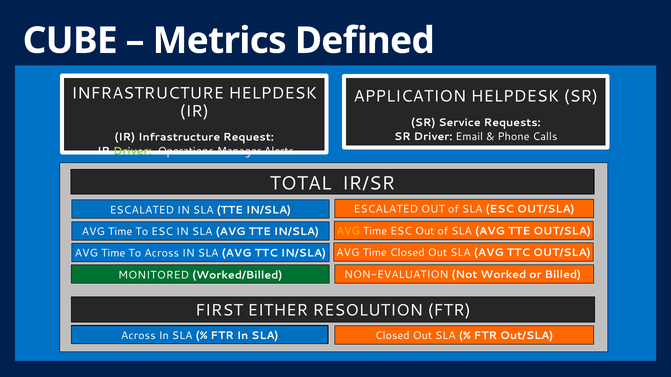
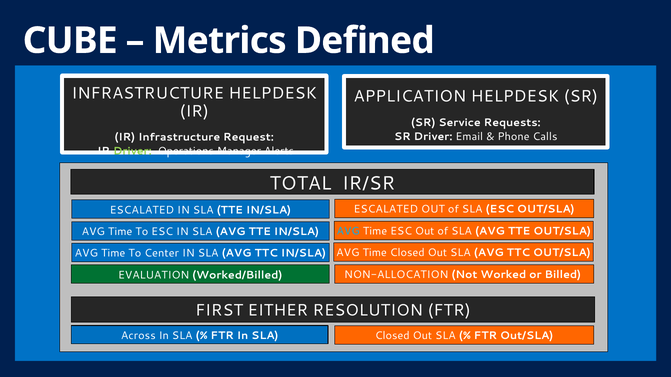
AVG at (348, 231) colour: yellow -> light blue
To Across: Across -> Center
NON-EVALUATION: NON-EVALUATION -> NON-ALLOCATION
MONITORED: MONITORED -> EVALUATION
